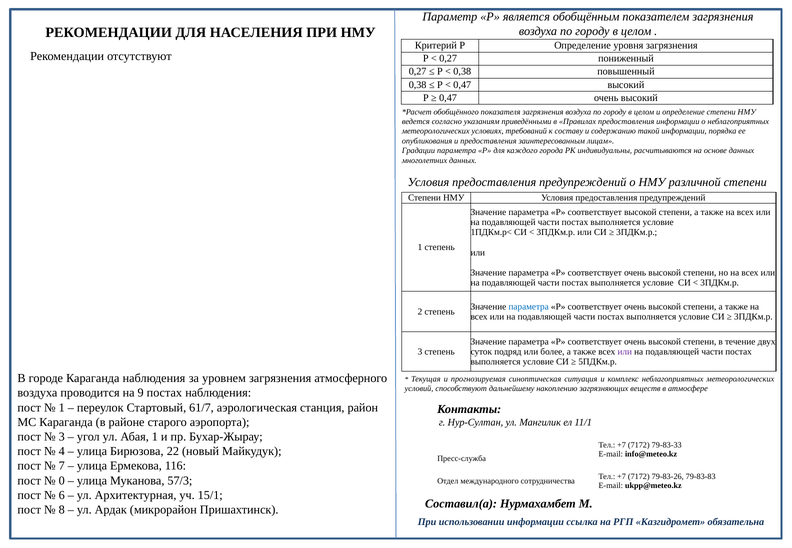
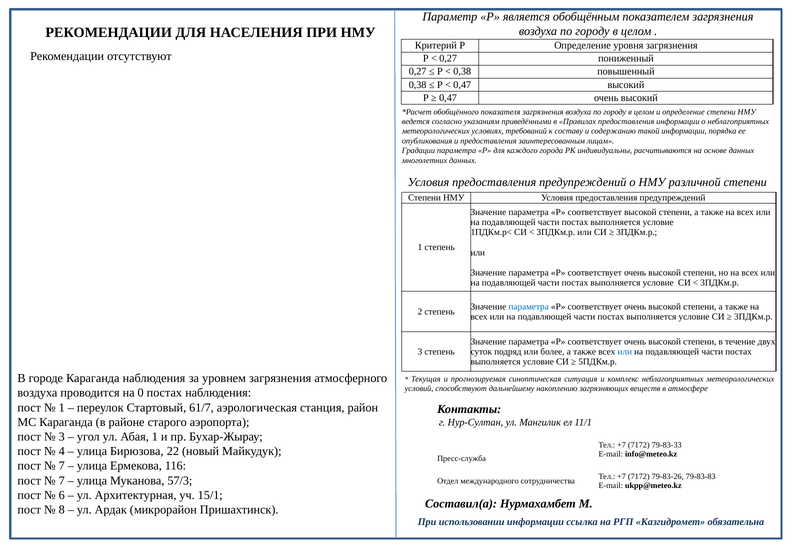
или at (625, 352) colour: purple -> blue
9: 9 -> 0
0 at (62, 481): 0 -> 7
